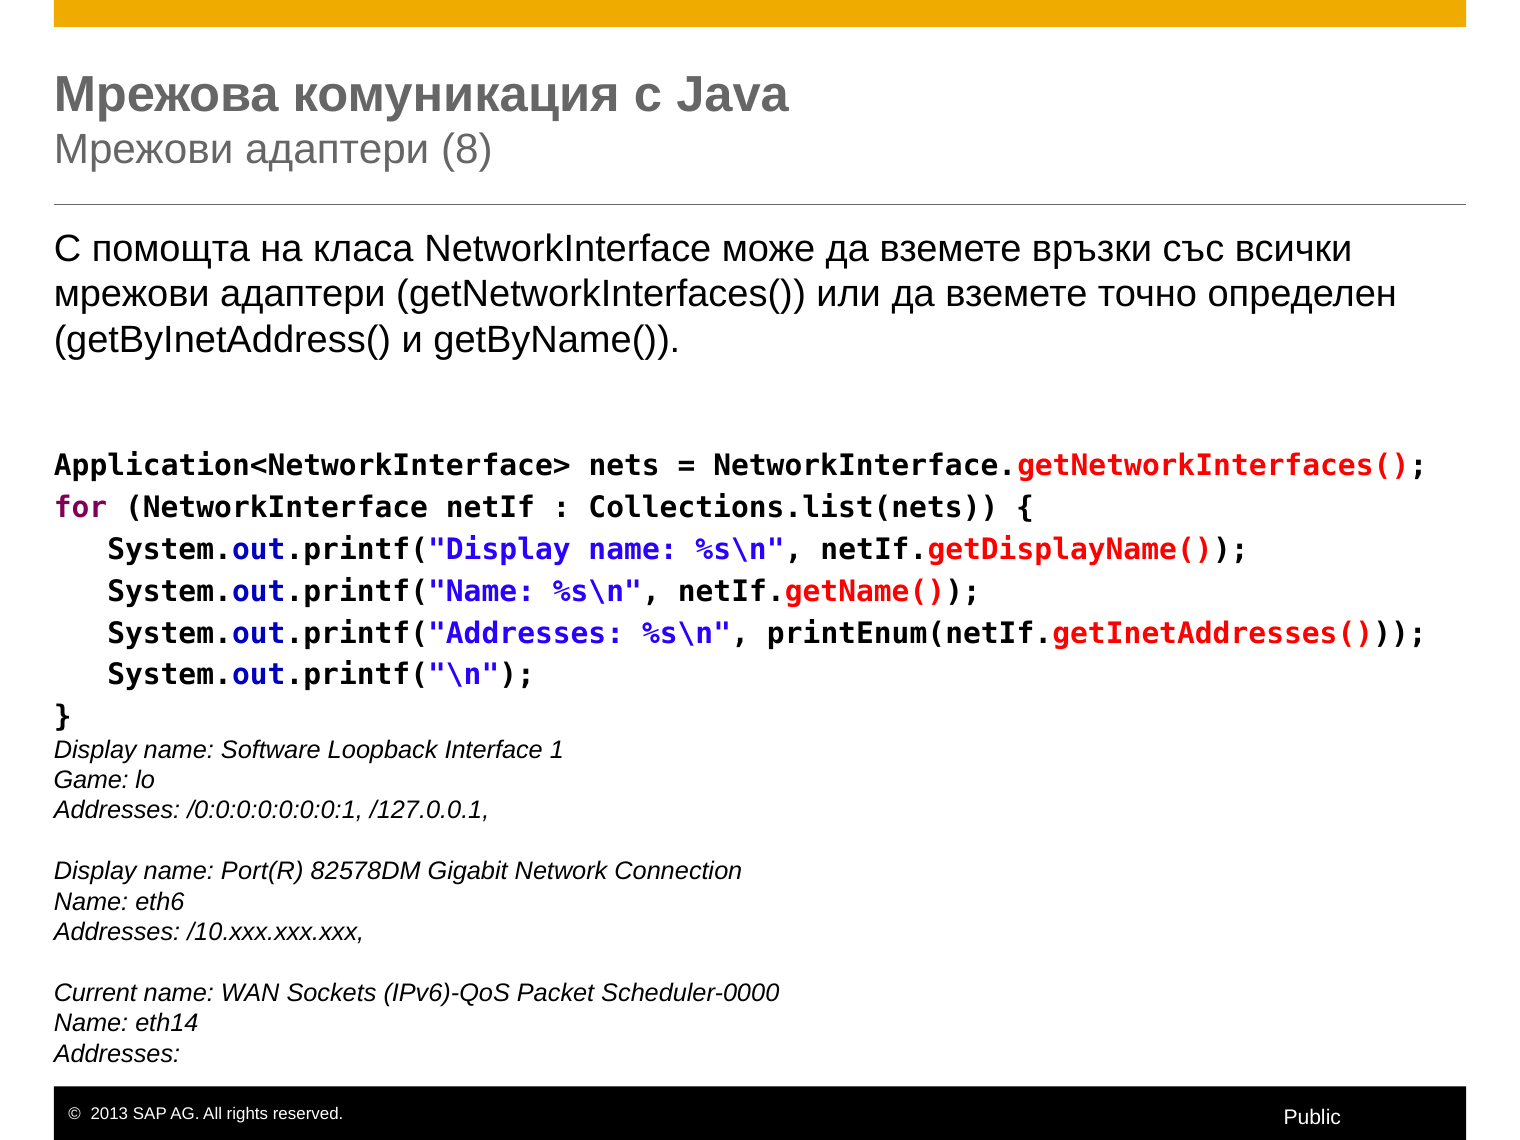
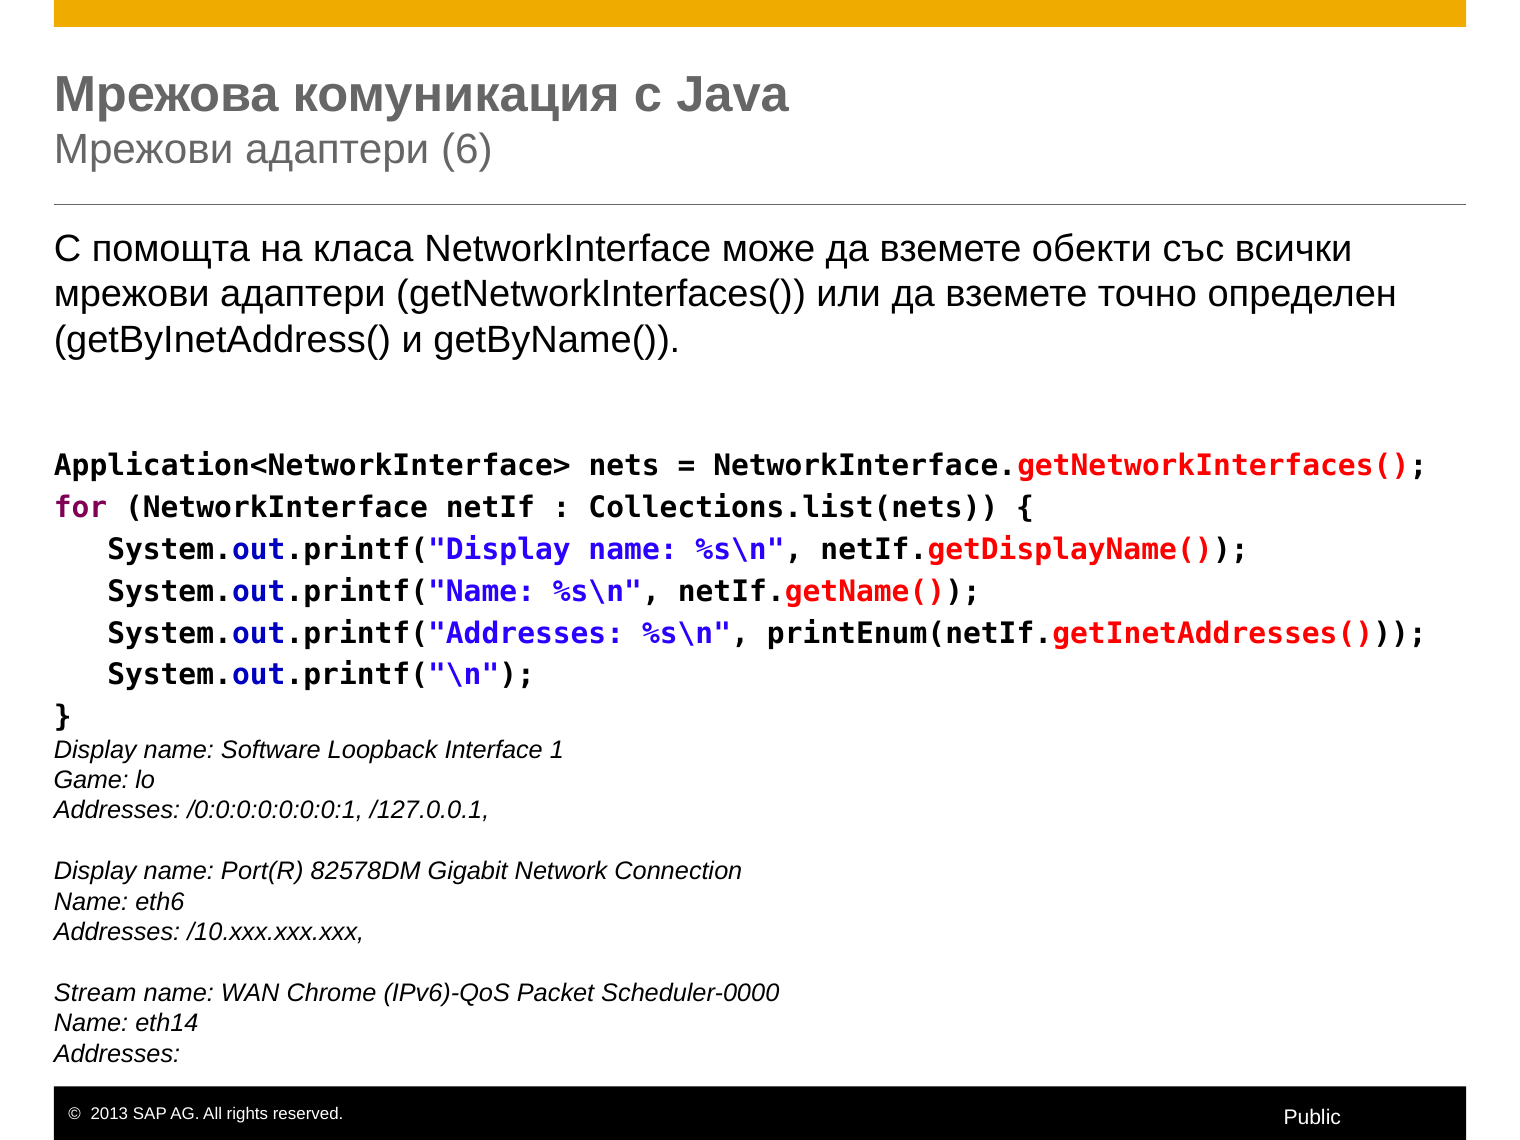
8: 8 -> 6
връзки: връзки -> обекти
Current: Current -> Stream
Sockets: Sockets -> Chrome
